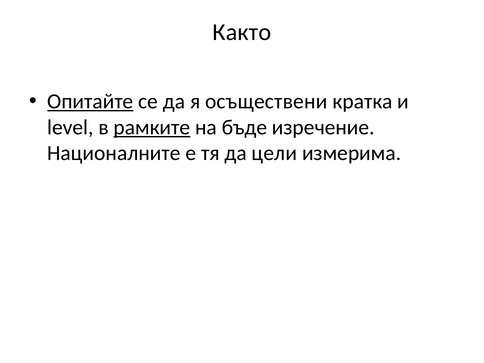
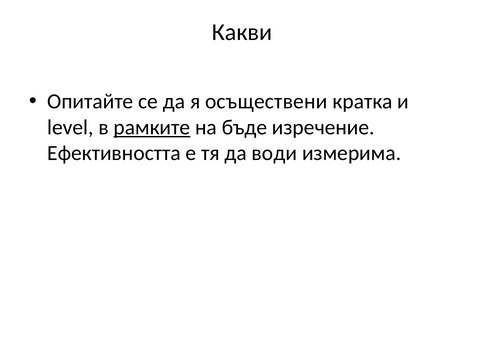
Както: Както -> Какви
Опитайте underline: present -> none
Националните: Националните -> Ефективността
цели: цели -> води
